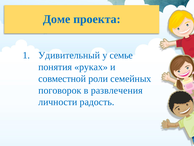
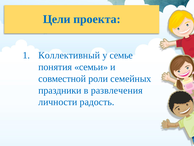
Доме: Доме -> Цели
Удивительный: Удивительный -> Коллективный
руках: руках -> семьи
поговорок: поговорок -> праздники
